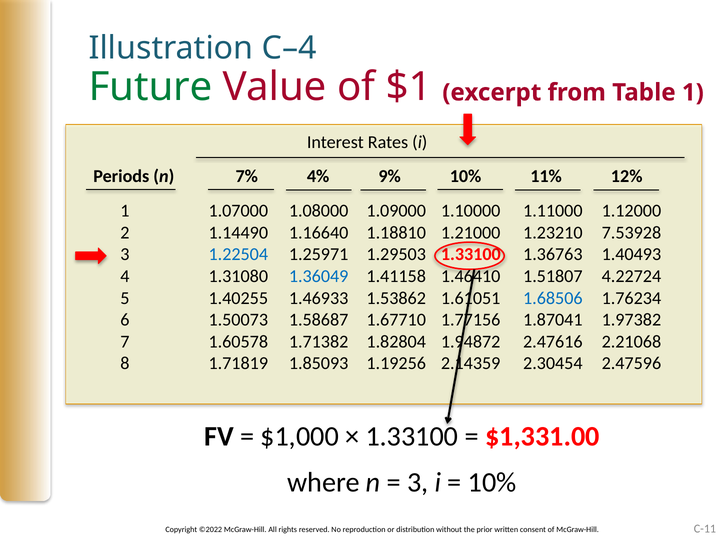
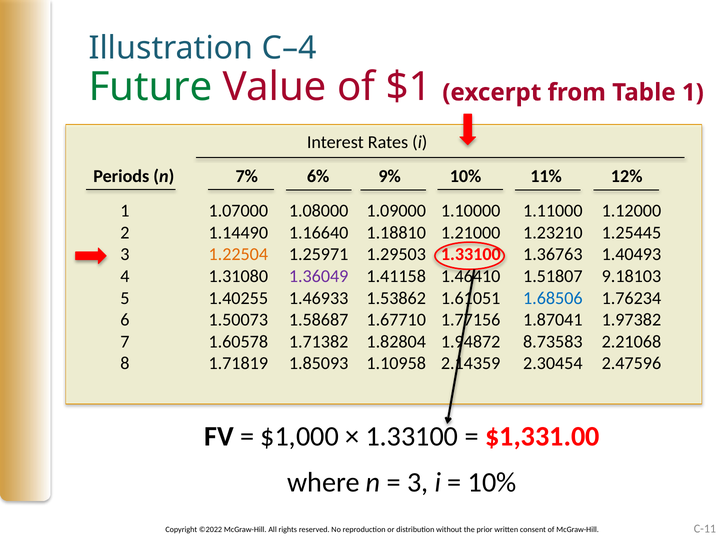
4%: 4% -> 6%
7.53928: 7.53928 -> 1.25445
1.22504 colour: blue -> orange
1.36049 colour: blue -> purple
4.22724: 4.22724 -> 9.18103
2.47616: 2.47616 -> 8.73583
1.19256: 1.19256 -> 1.10958
